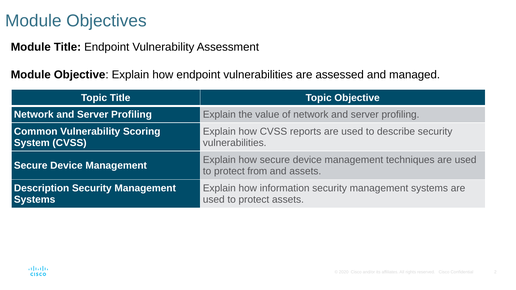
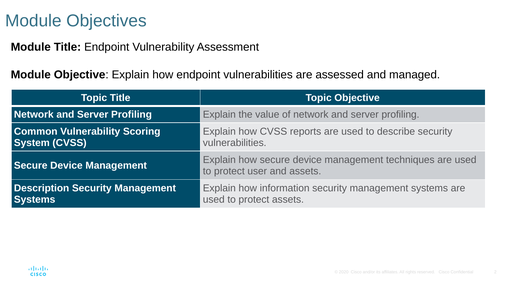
from: from -> user
